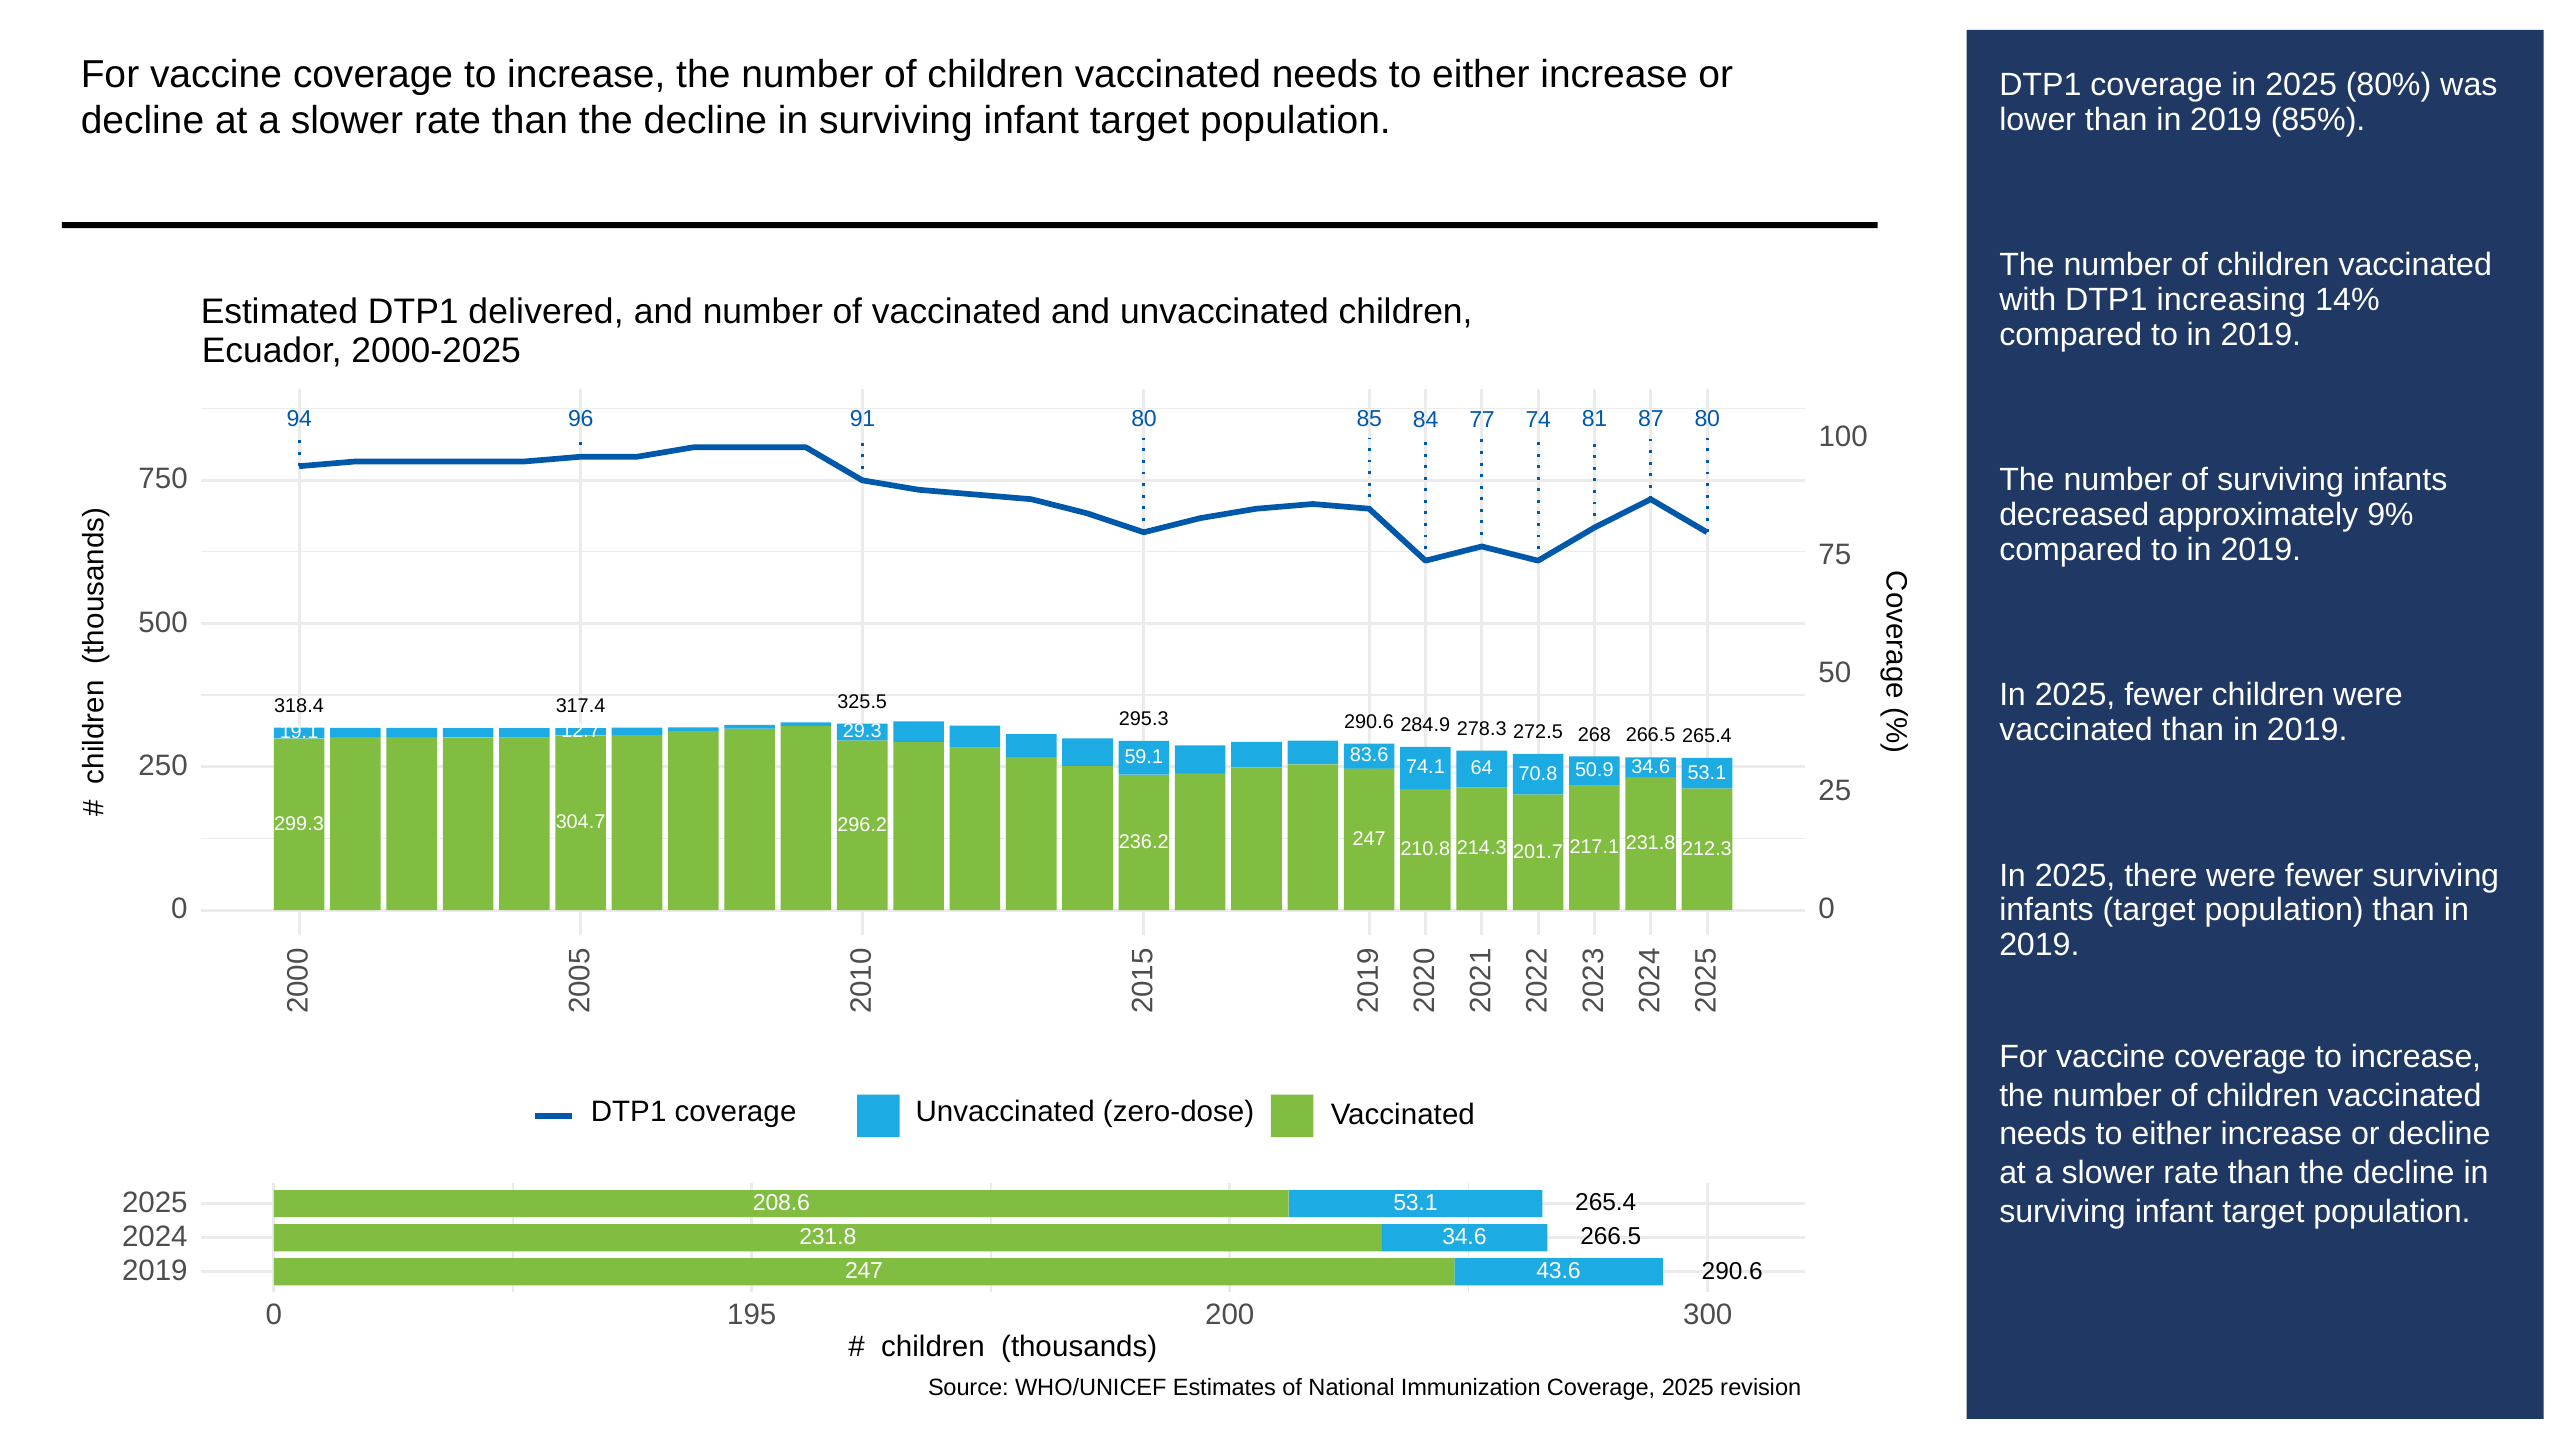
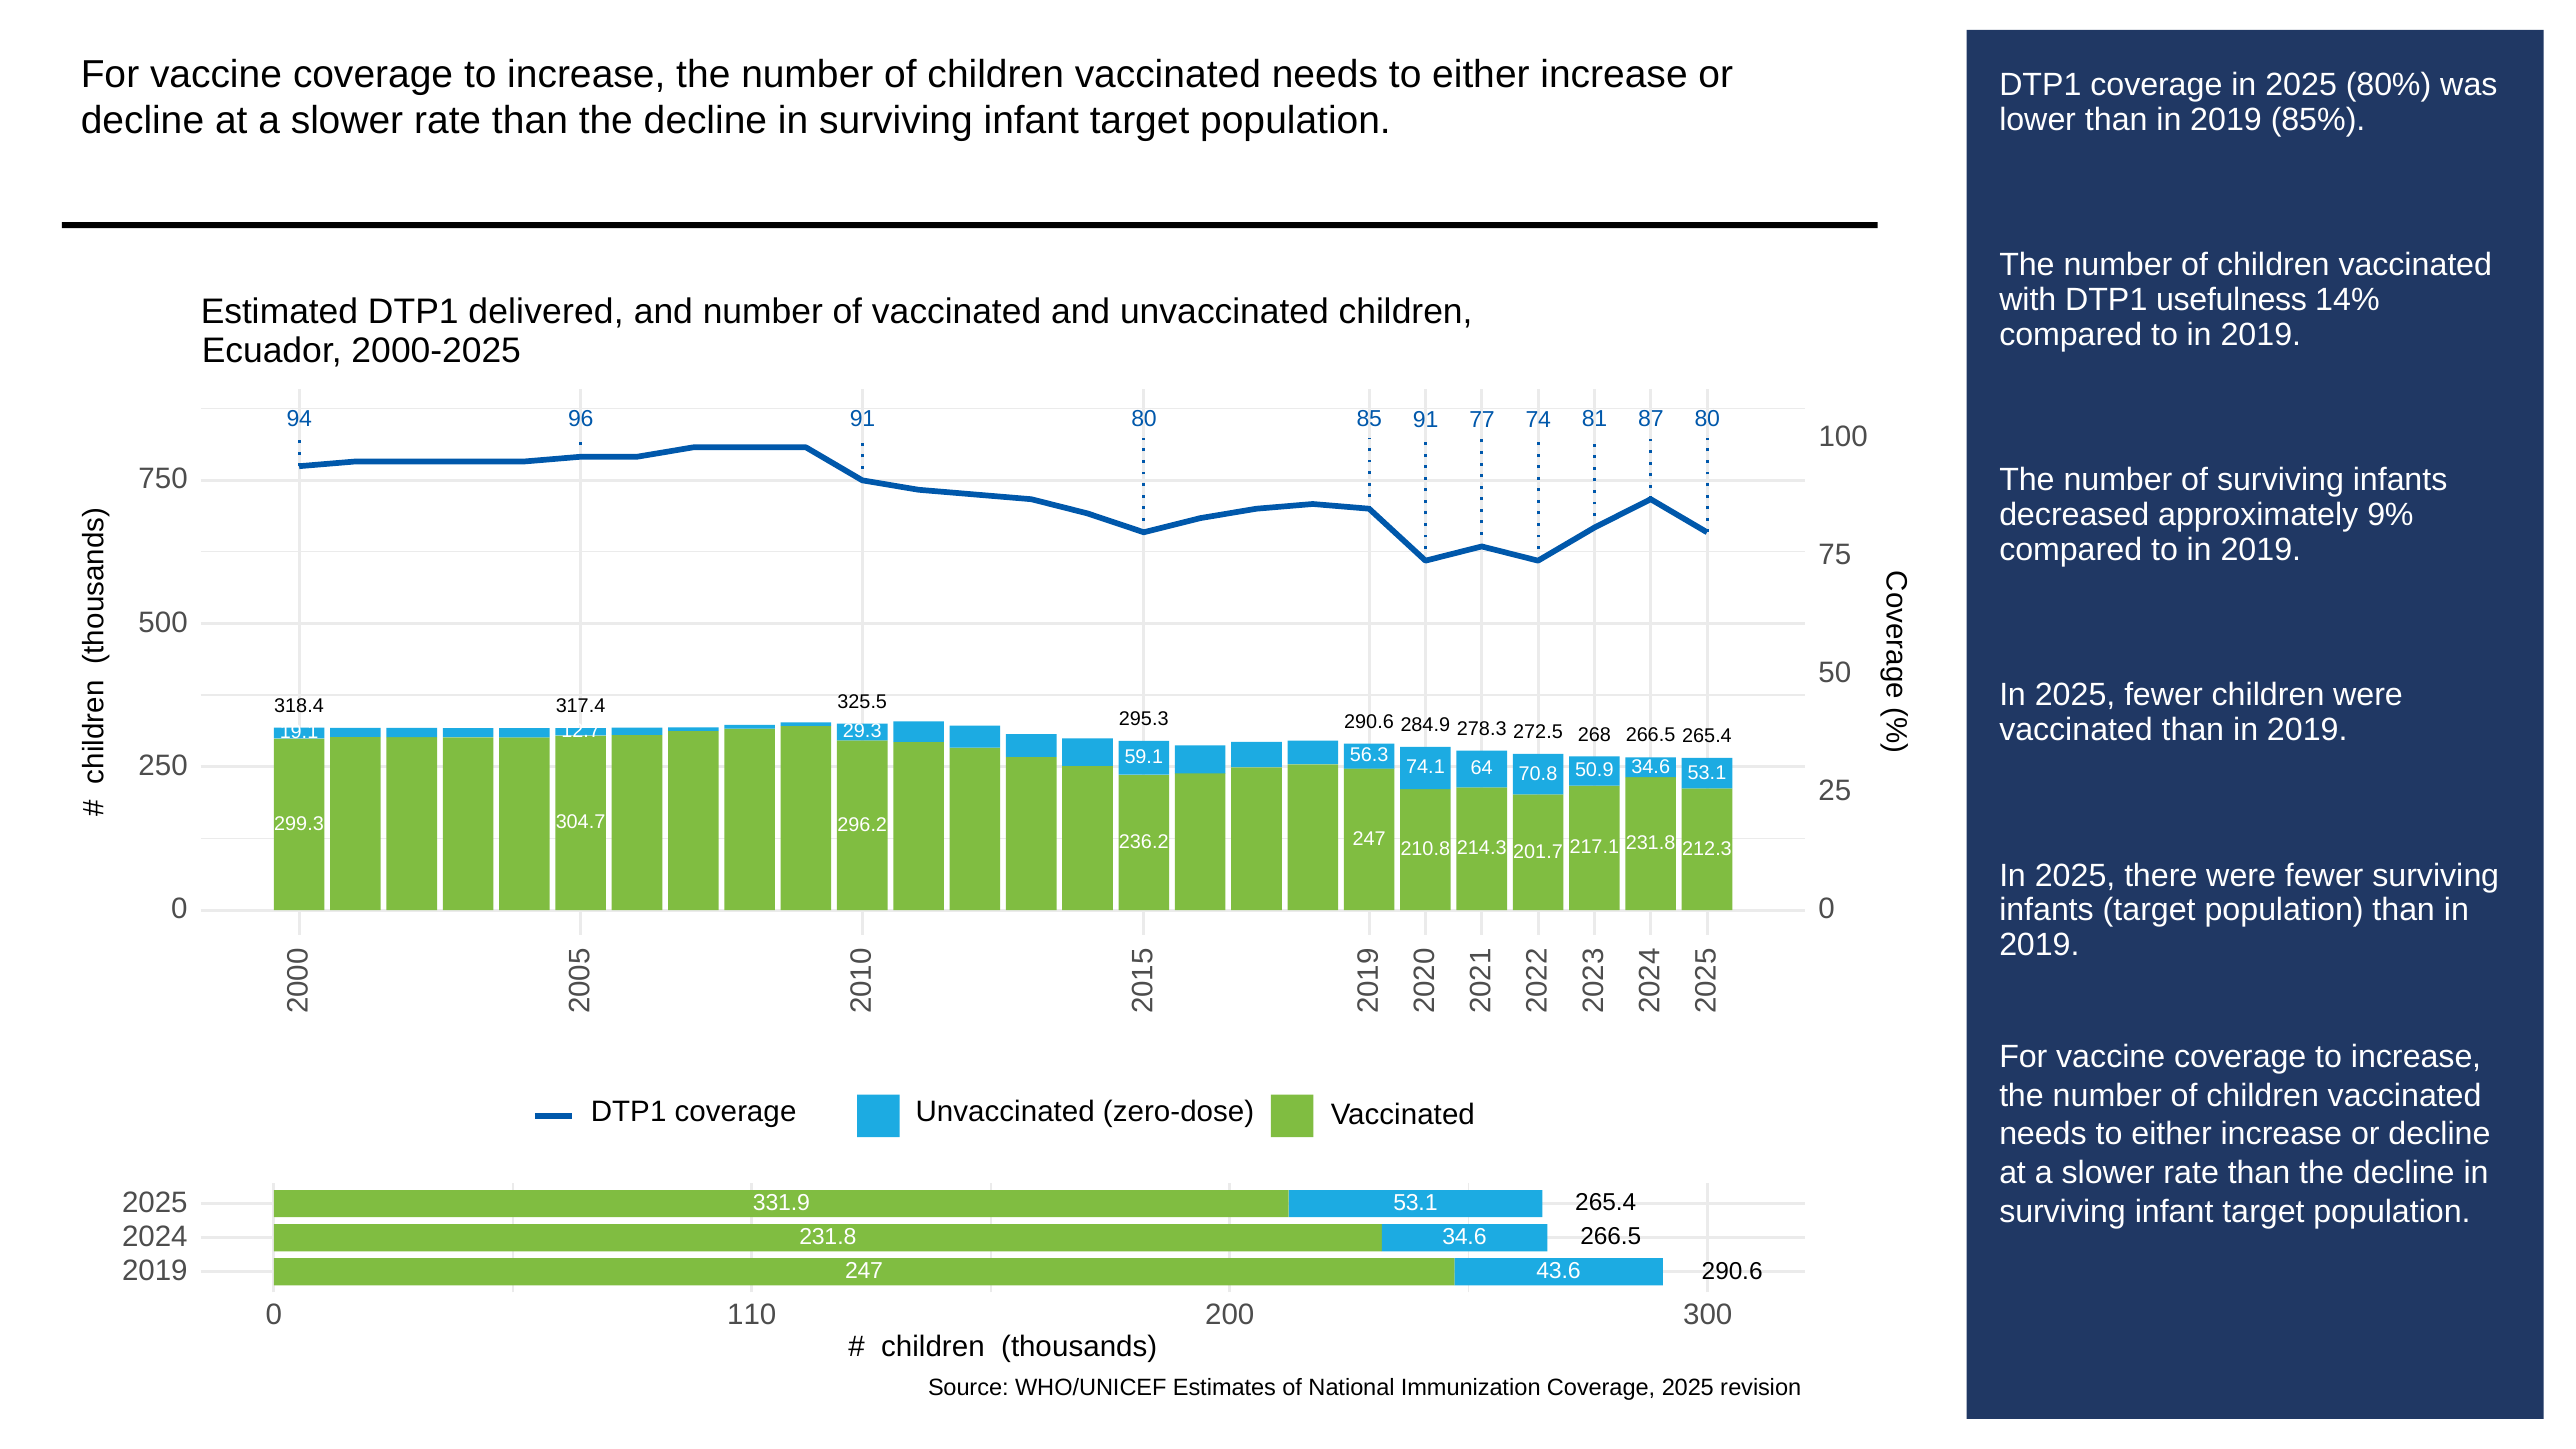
increasing: increasing -> usefulness
85 84: 84 -> 91
83.6: 83.6 -> 56.3
208.6: 208.6 -> 331.9
195: 195 -> 110
